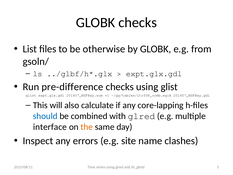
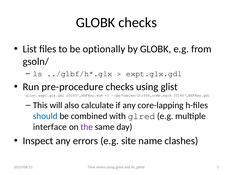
otherwise: otherwise -> optionally
pre-difference: pre-difference -> pre-procedure
the colour: orange -> purple
